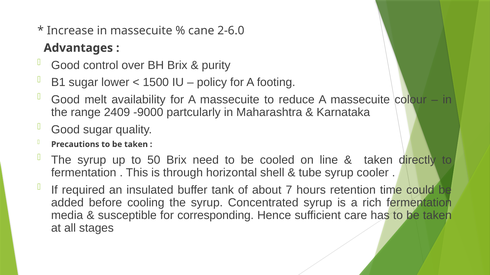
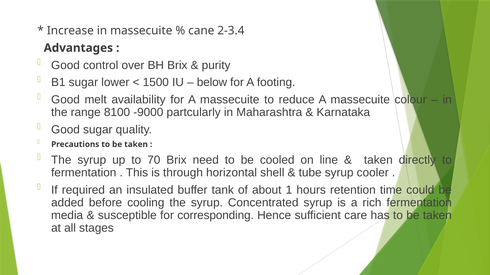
2-6.0: 2-6.0 -> 2-3.4
policy: policy -> below
2409: 2409 -> 8100
50: 50 -> 70
7: 7 -> 1
